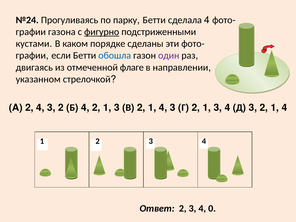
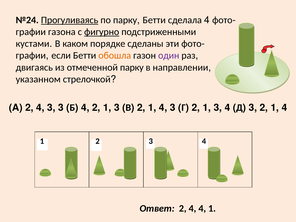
Прогуливаясь underline: none -> present
обошла colour: blue -> orange
отмеченной флаге: флаге -> парку
2 4 3 2: 2 -> 3
Ответ 2 3: 3 -> 4
4 0: 0 -> 1
